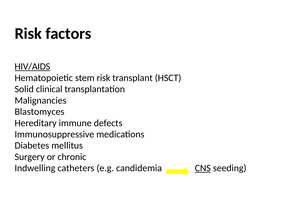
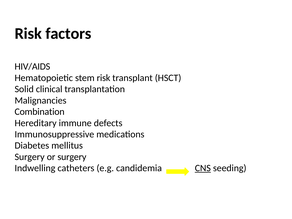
HIV/AIDS underline: present -> none
Blastomyces: Blastomyces -> Combination
or chronic: chronic -> surgery
